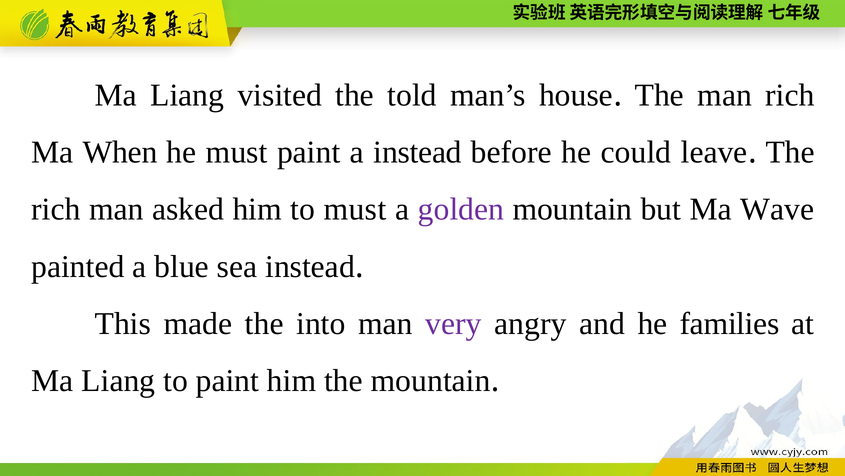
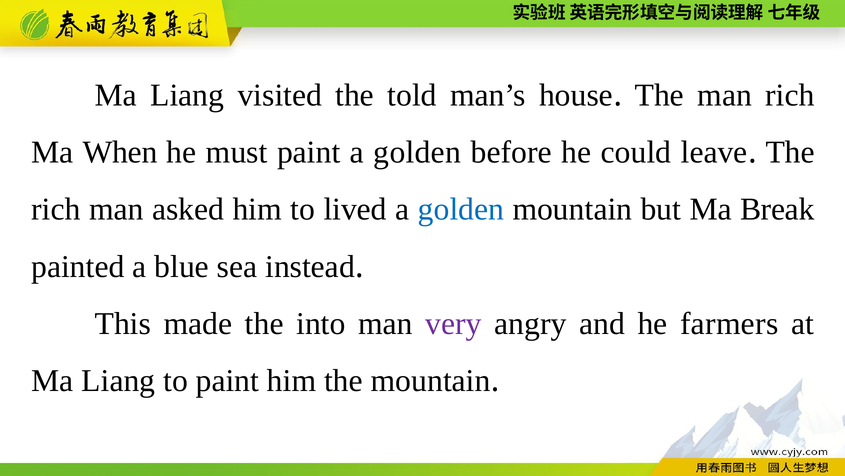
paint a instead: instead -> golden
to must: must -> lived
golden at (461, 209) colour: purple -> blue
Wave: Wave -> Break
families: families -> farmers
